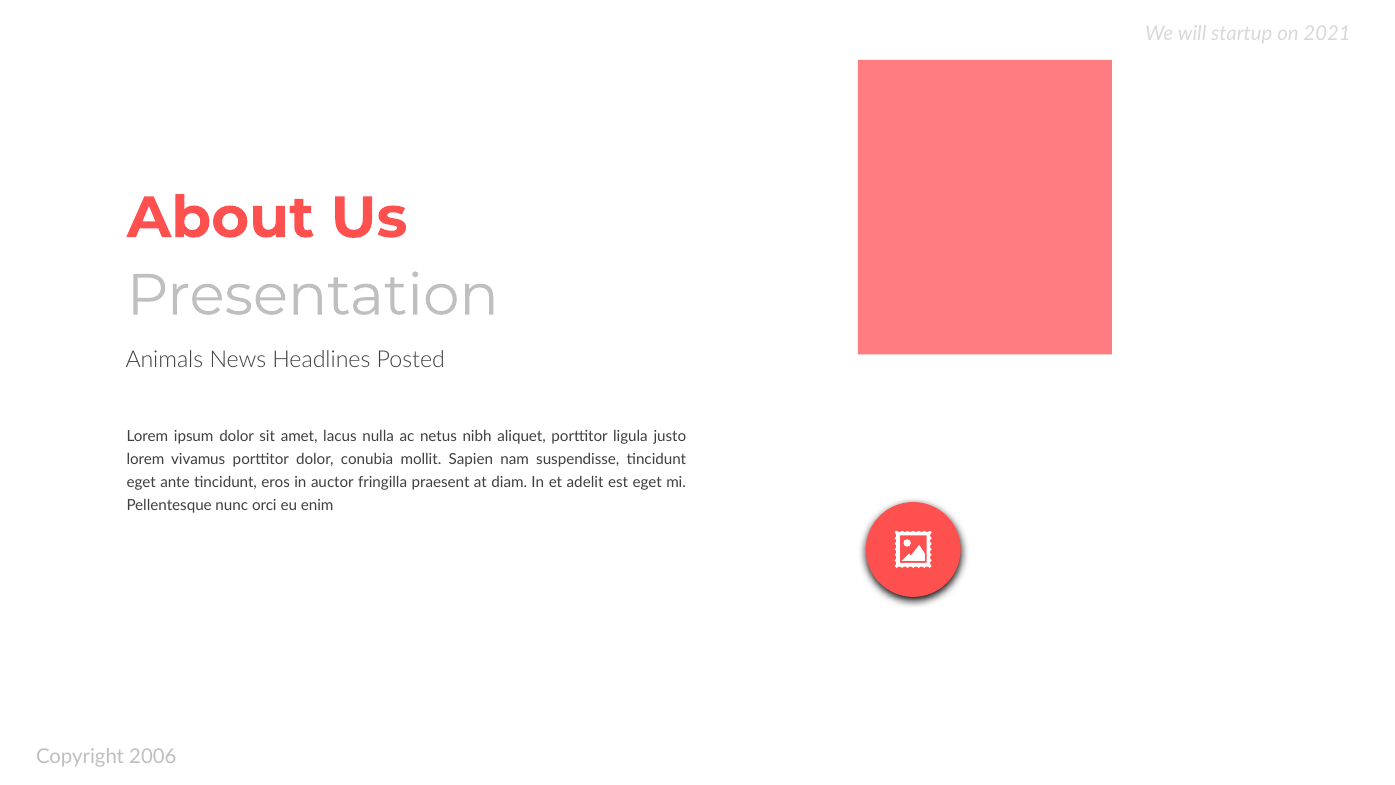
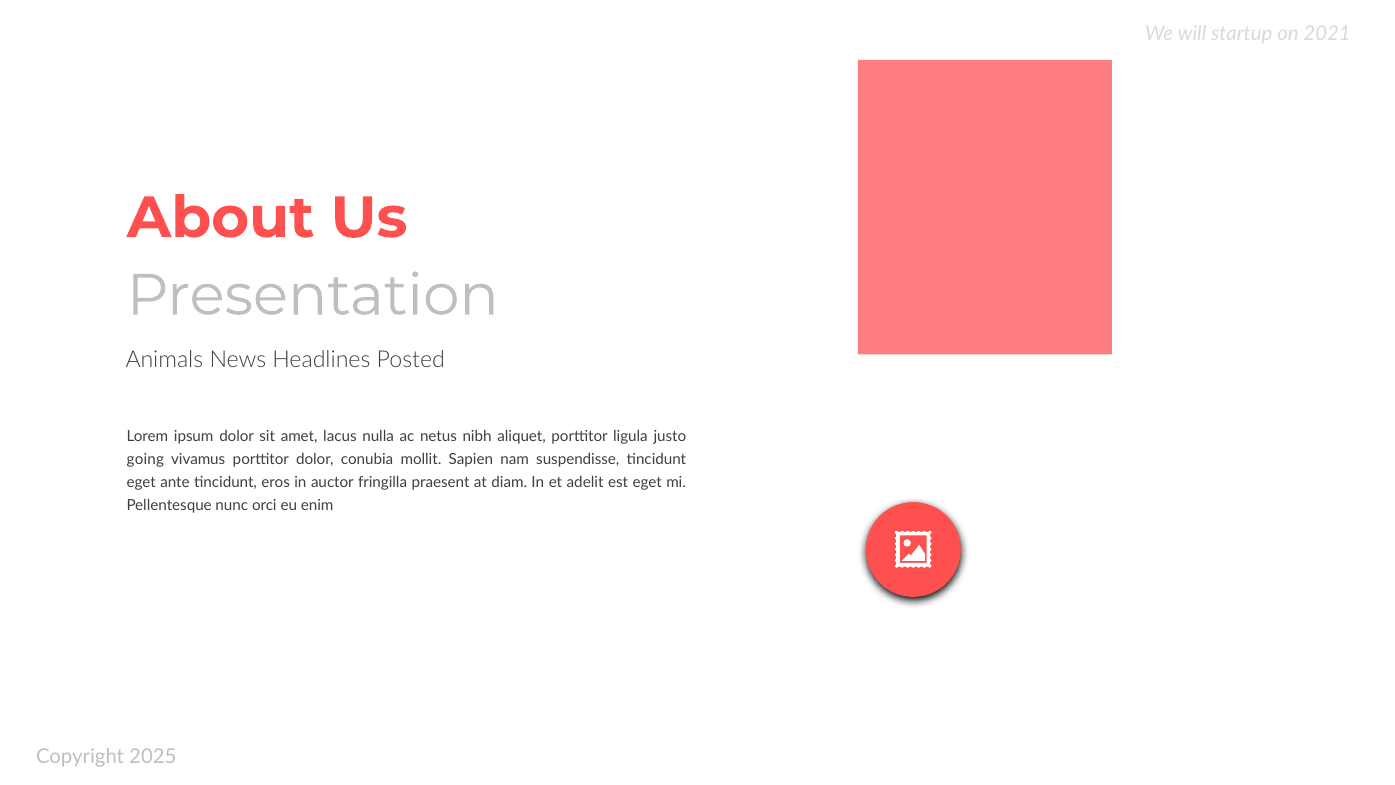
lorem at (145, 459): lorem -> going
2006: 2006 -> 2025
